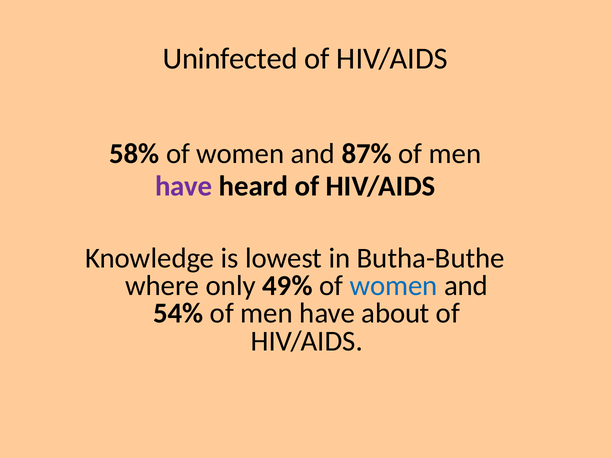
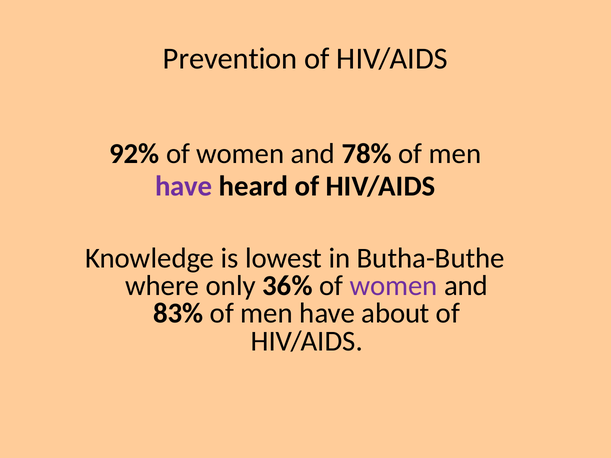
Uninfected: Uninfected -> Prevention
58%: 58% -> 92%
87%: 87% -> 78%
49%: 49% -> 36%
women at (394, 286) colour: blue -> purple
54%: 54% -> 83%
